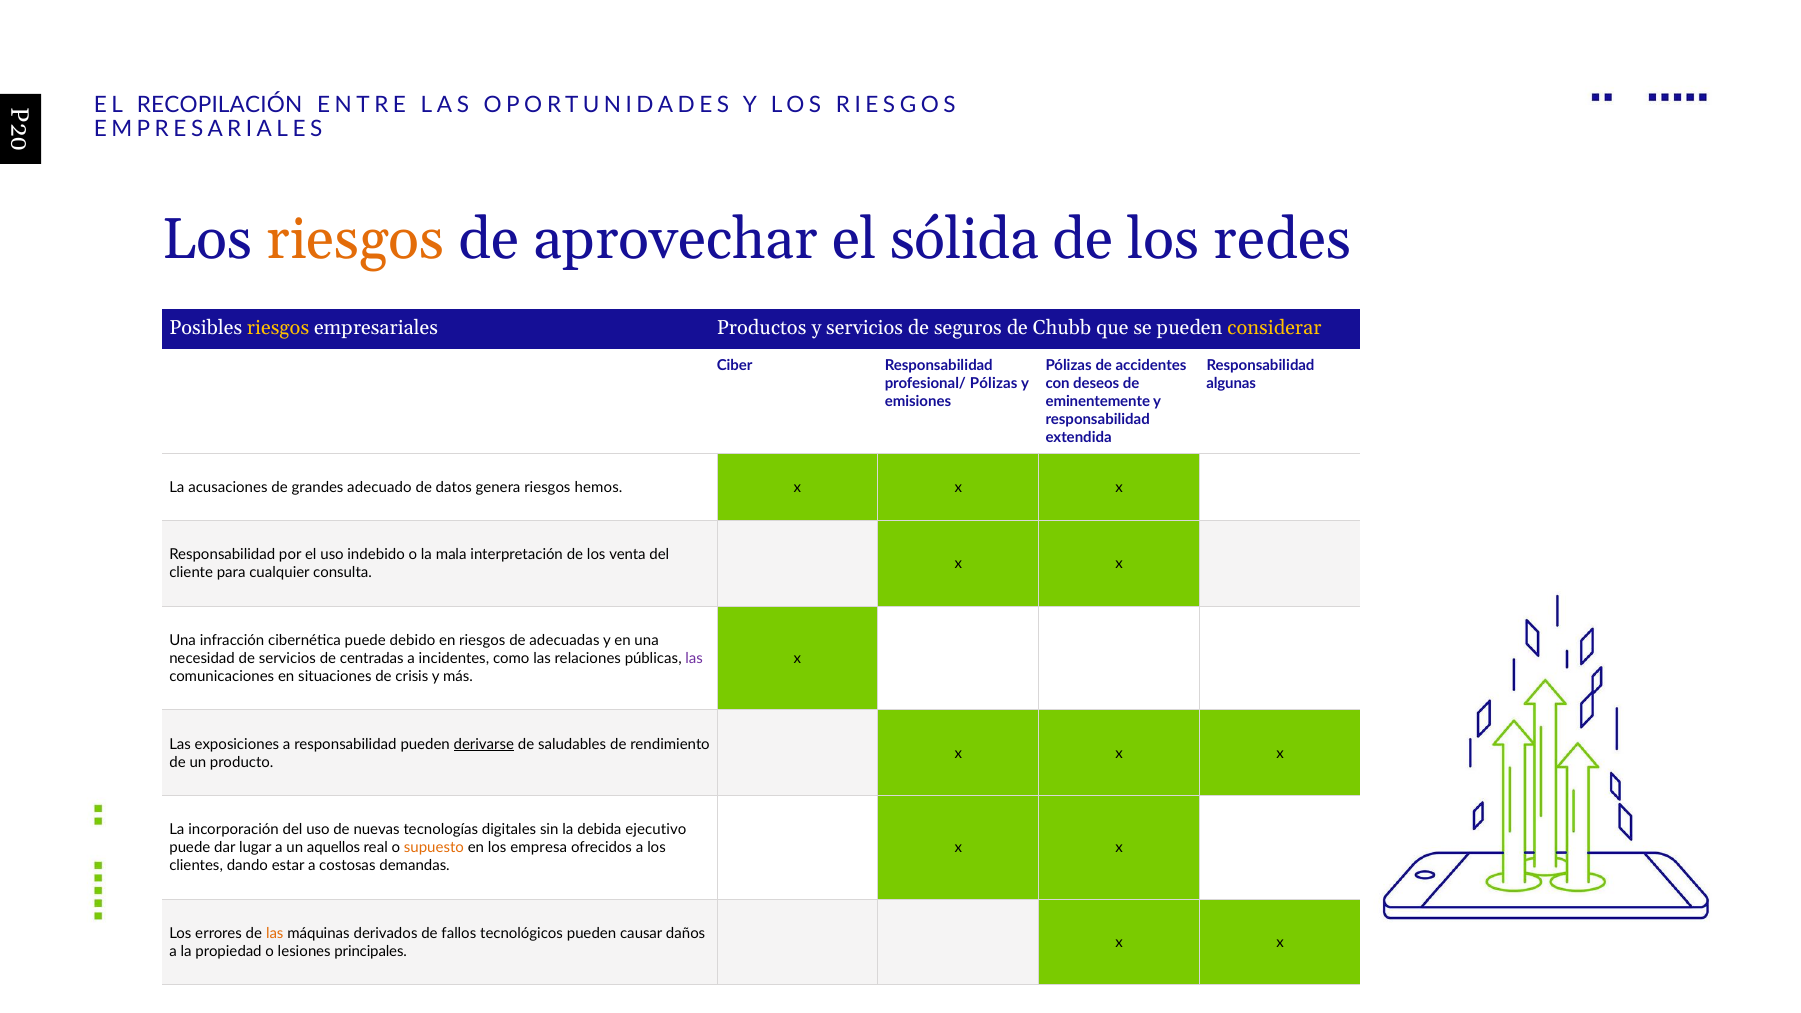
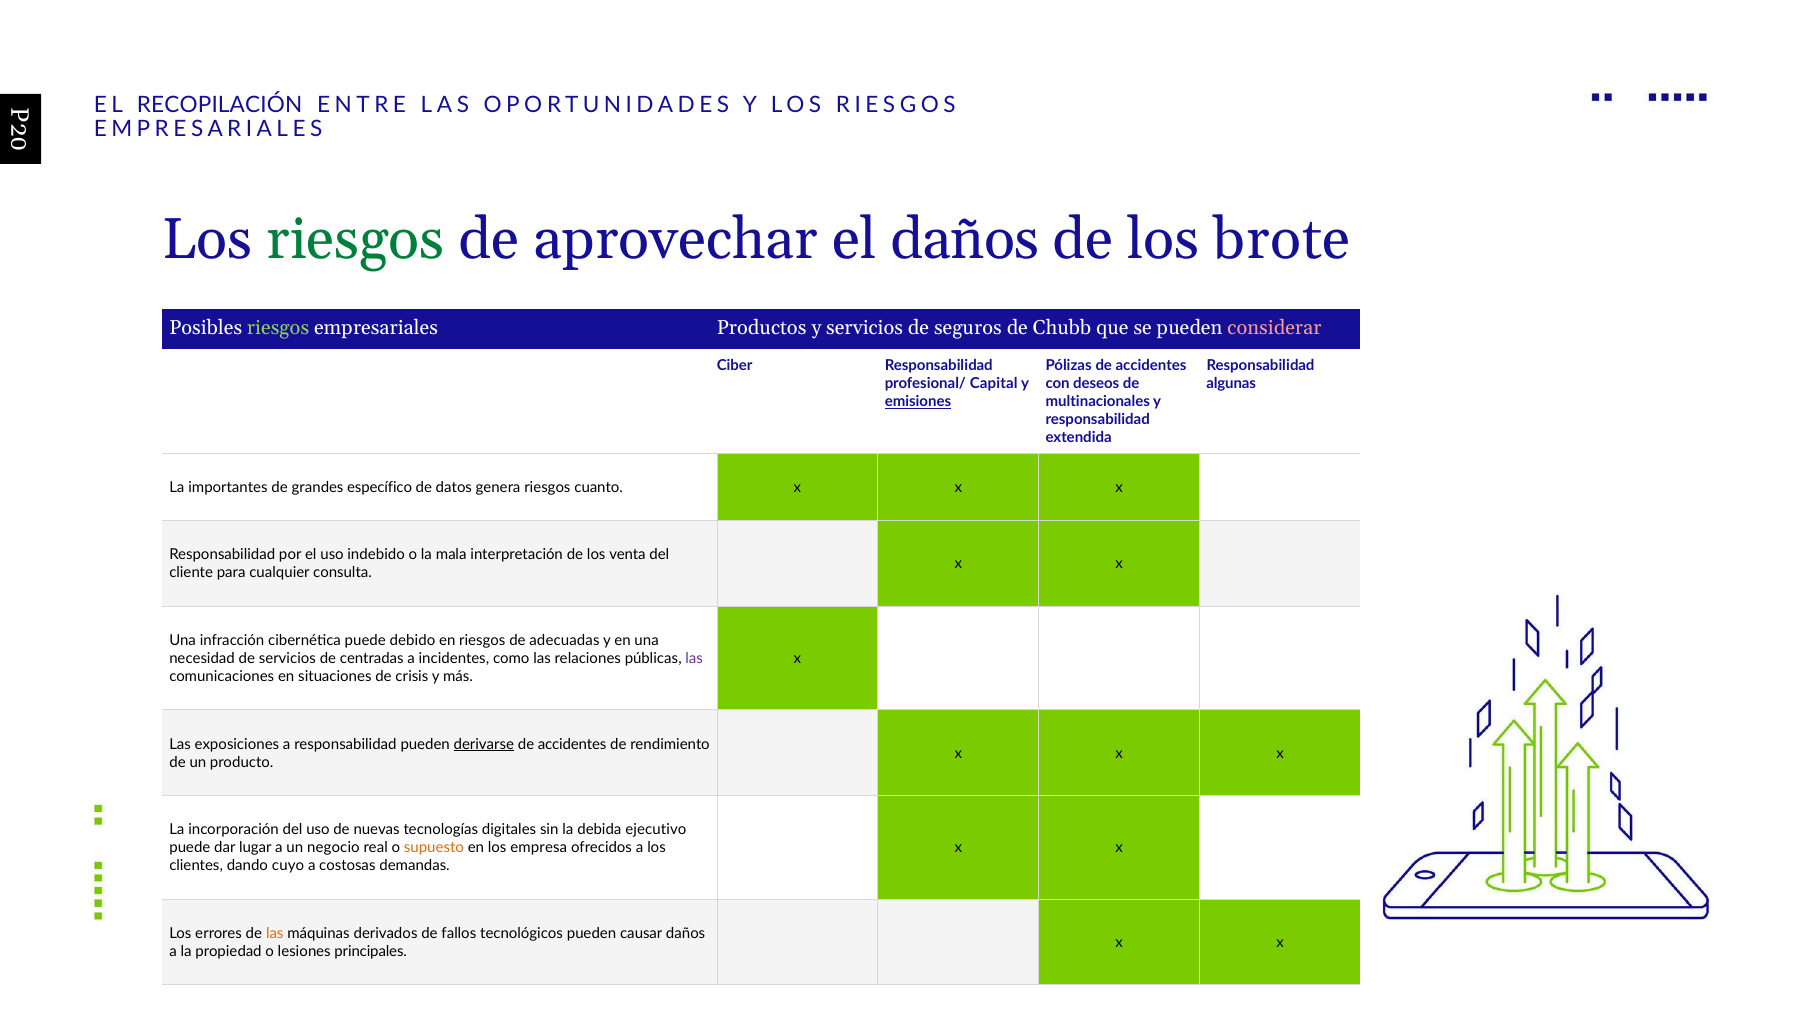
riesgos at (356, 239) colour: orange -> green
el sólida: sólida -> daños
redes: redes -> brote
riesgos at (278, 328) colour: yellow -> light green
considerar colour: yellow -> pink
profesional/ Pólizas: Pólizas -> Capital
emisiones underline: none -> present
eminentemente: eminentemente -> multinacionales
acusaciones: acusaciones -> importantes
adecuado: adecuado -> específico
hemos: hemos -> cuanto
saludables at (572, 744): saludables -> accidentes
aquellos: aquellos -> negocio
estar: estar -> cuyo
